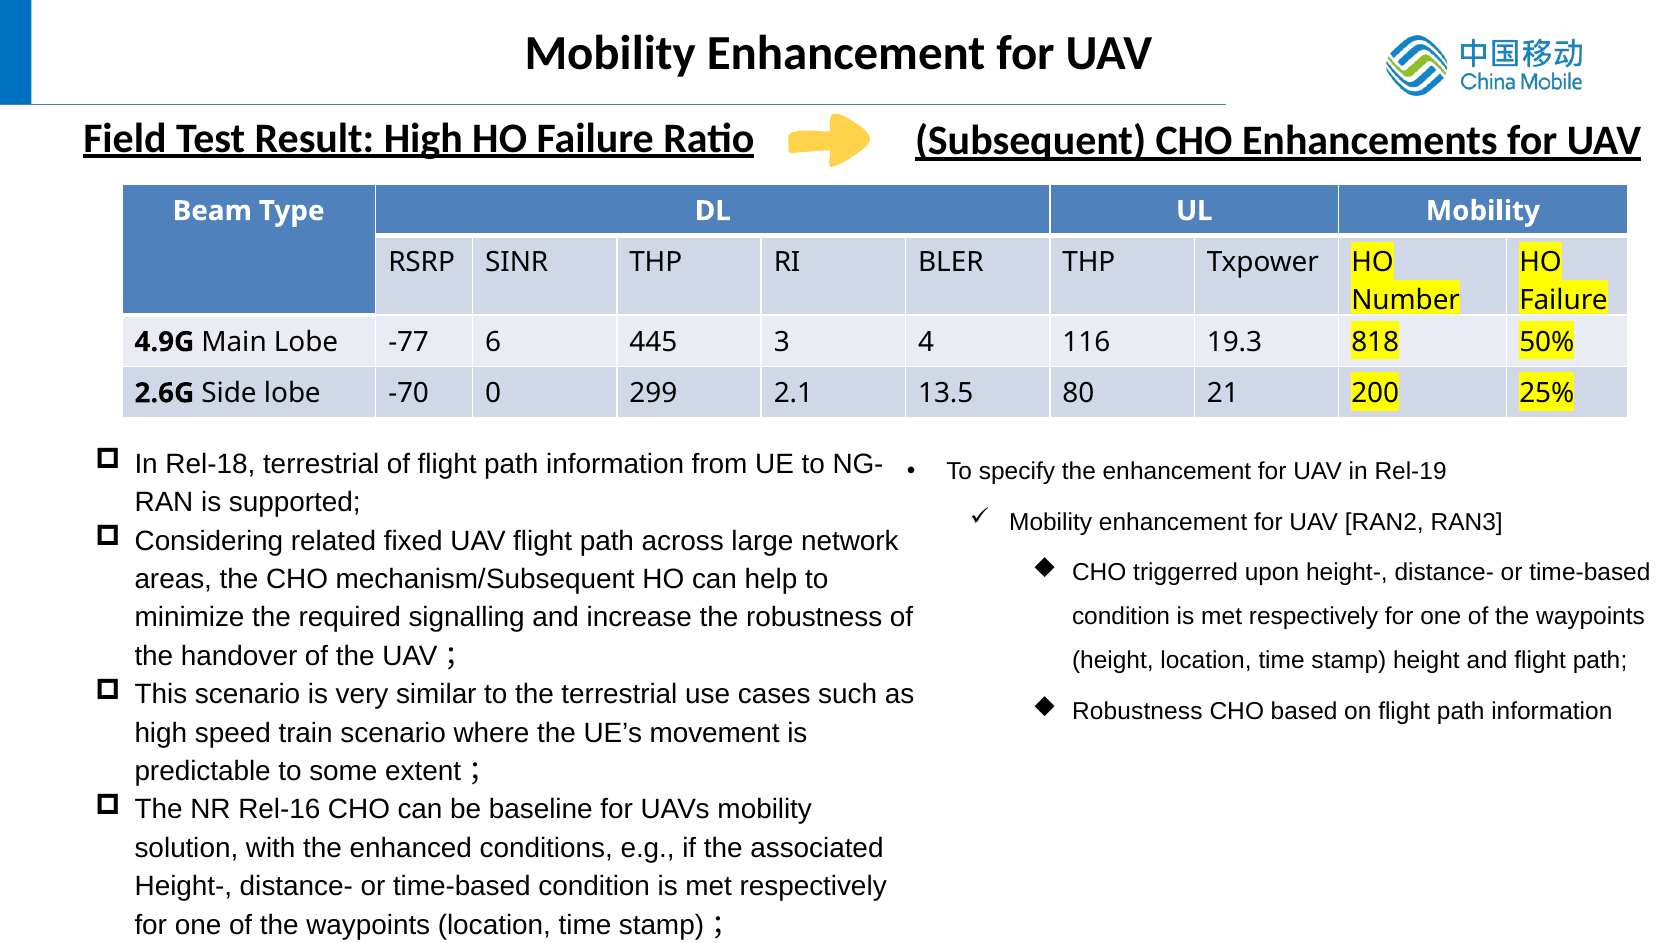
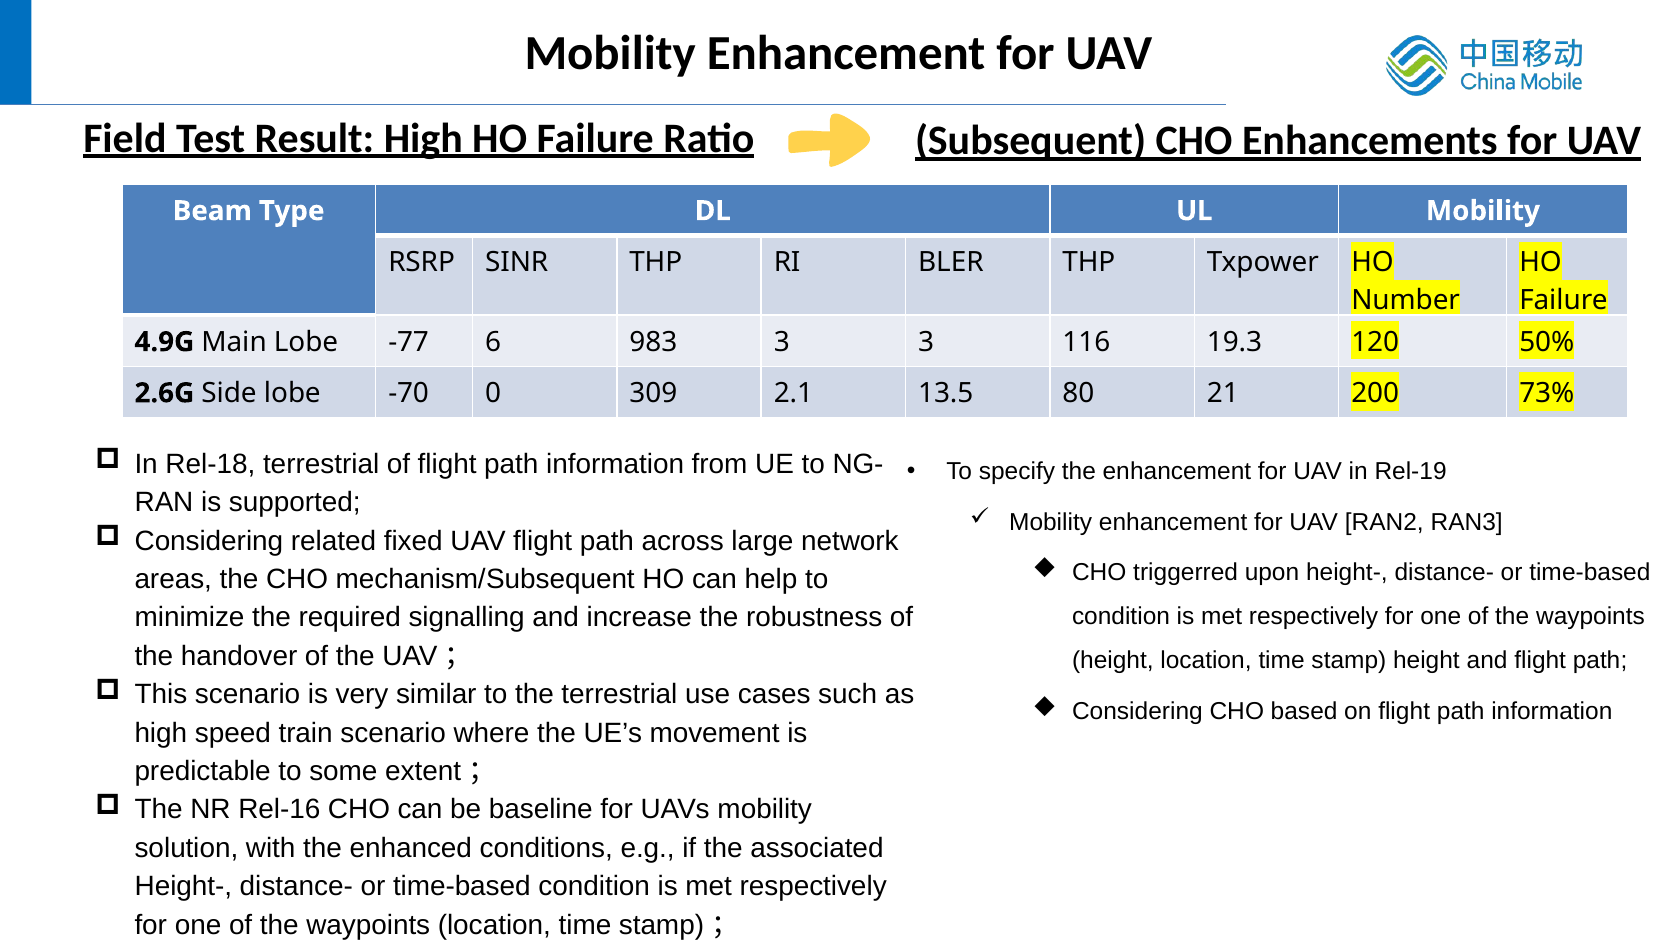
445: 445 -> 983
3 4: 4 -> 3
818: 818 -> 120
299: 299 -> 309
25%: 25% -> 73%
Robustness at (1137, 711): Robustness -> Considering
